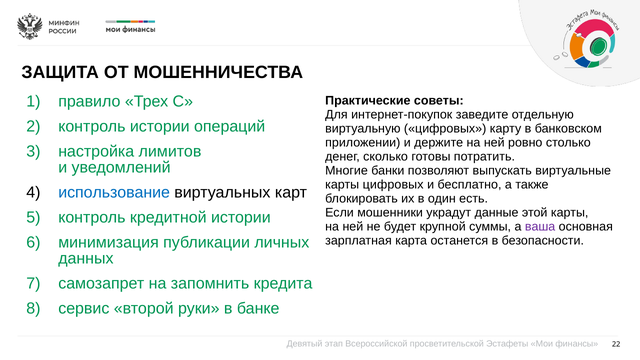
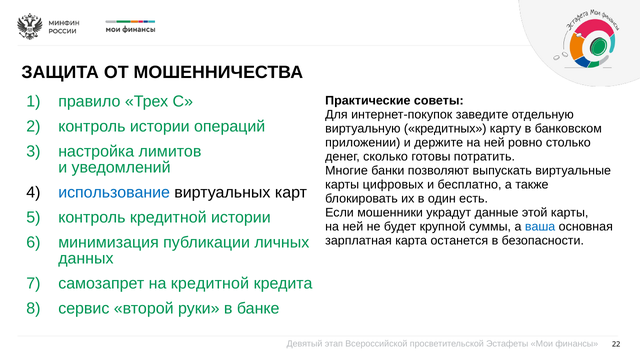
виртуальную цифровых: цифровых -> кредитных
ваша colour: purple -> blue
на запомнить: запомнить -> кредитной
